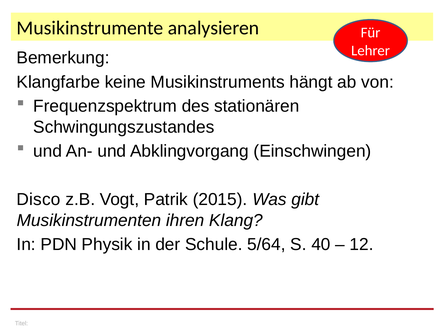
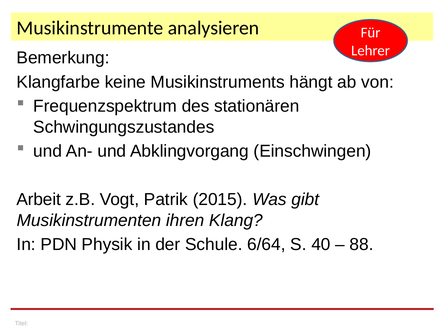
Disco: Disco -> Arbeit
5/64: 5/64 -> 6/64
12: 12 -> 88
